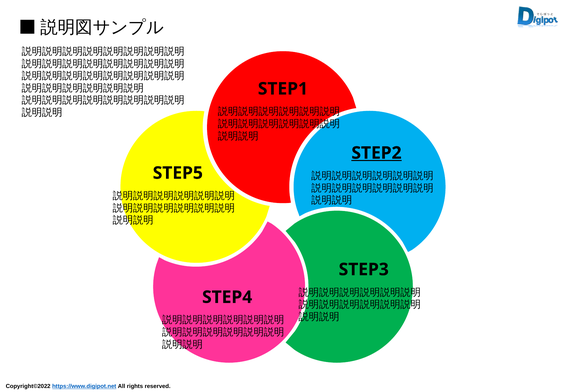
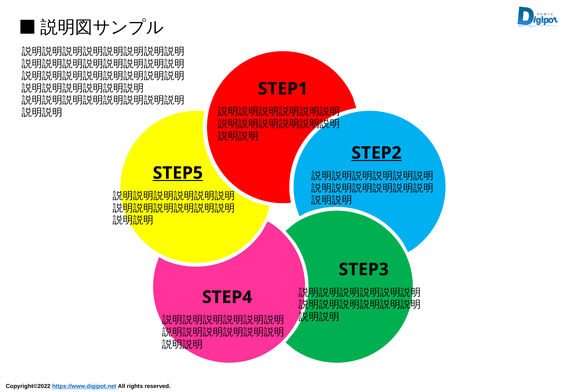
STEP5 underline: none -> present
